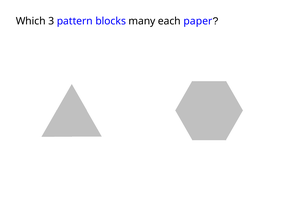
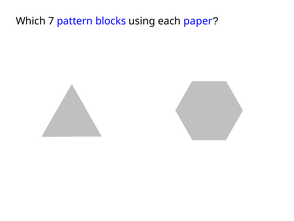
3: 3 -> 7
many: many -> using
